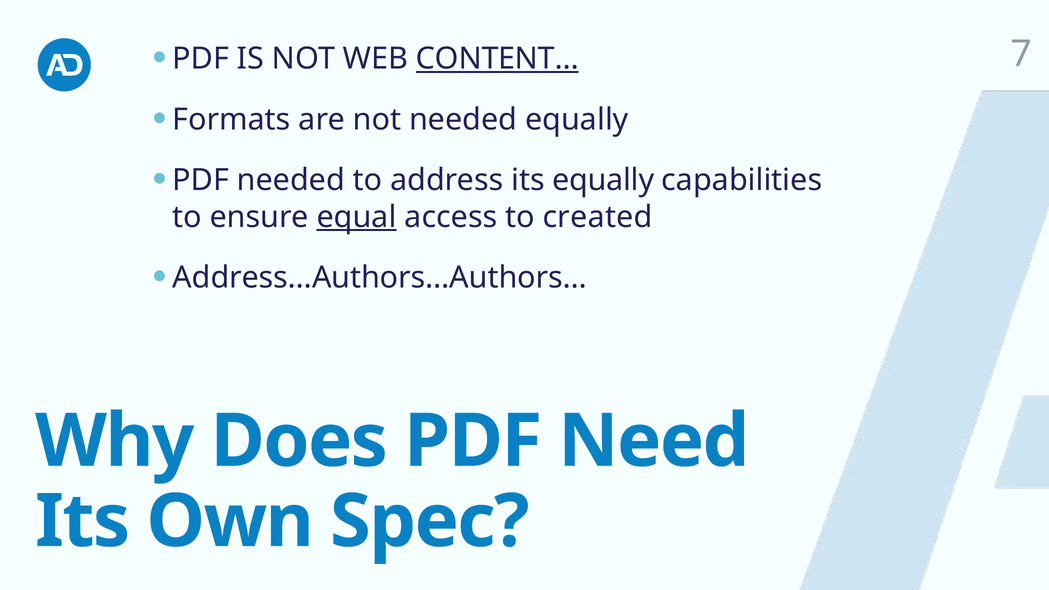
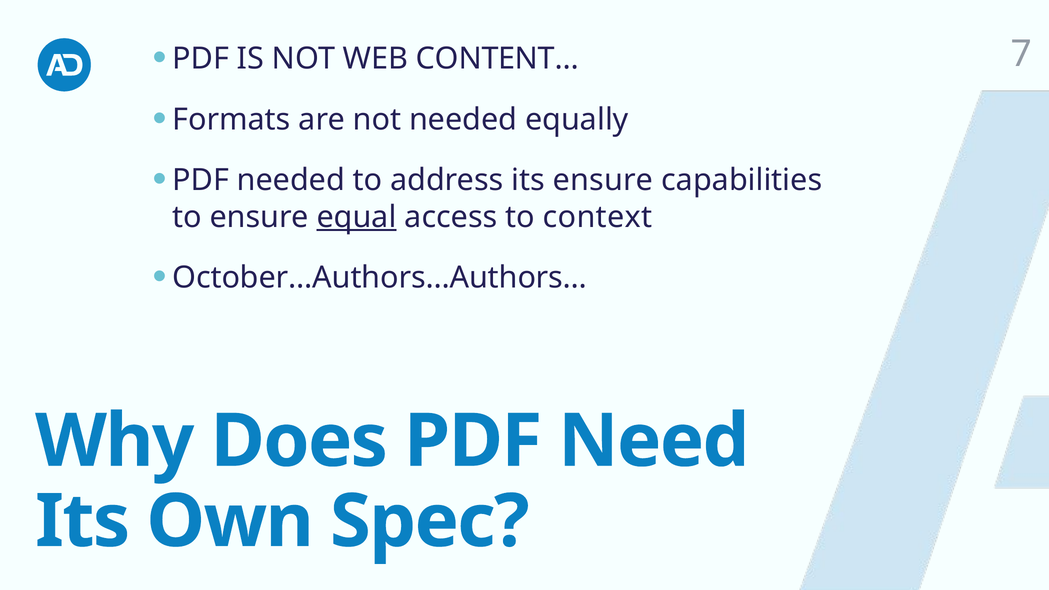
CONTENT… underline: present -> none
its equally: equally -> ensure
created: created -> context
Address…Authors…Authors…: Address…Authors…Authors… -> October…Authors…Authors…
